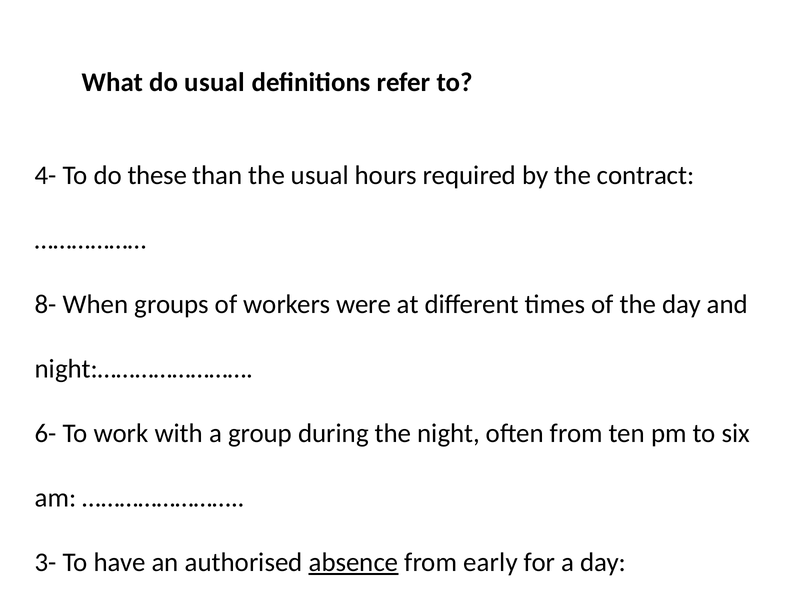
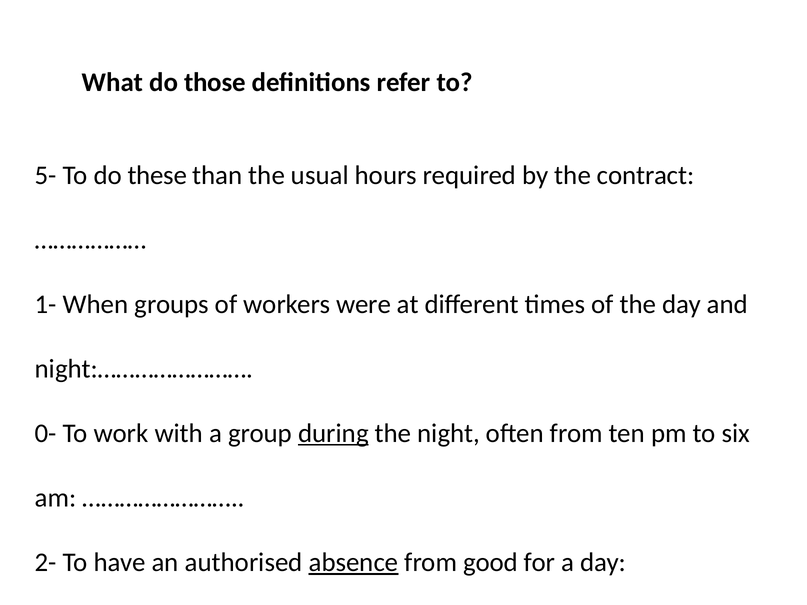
do usual: usual -> those
4- at (46, 175): 4- -> 5-
8-: 8- -> 1-
6-: 6- -> 0-
during underline: none -> present
3-: 3- -> 2-
early: early -> good
